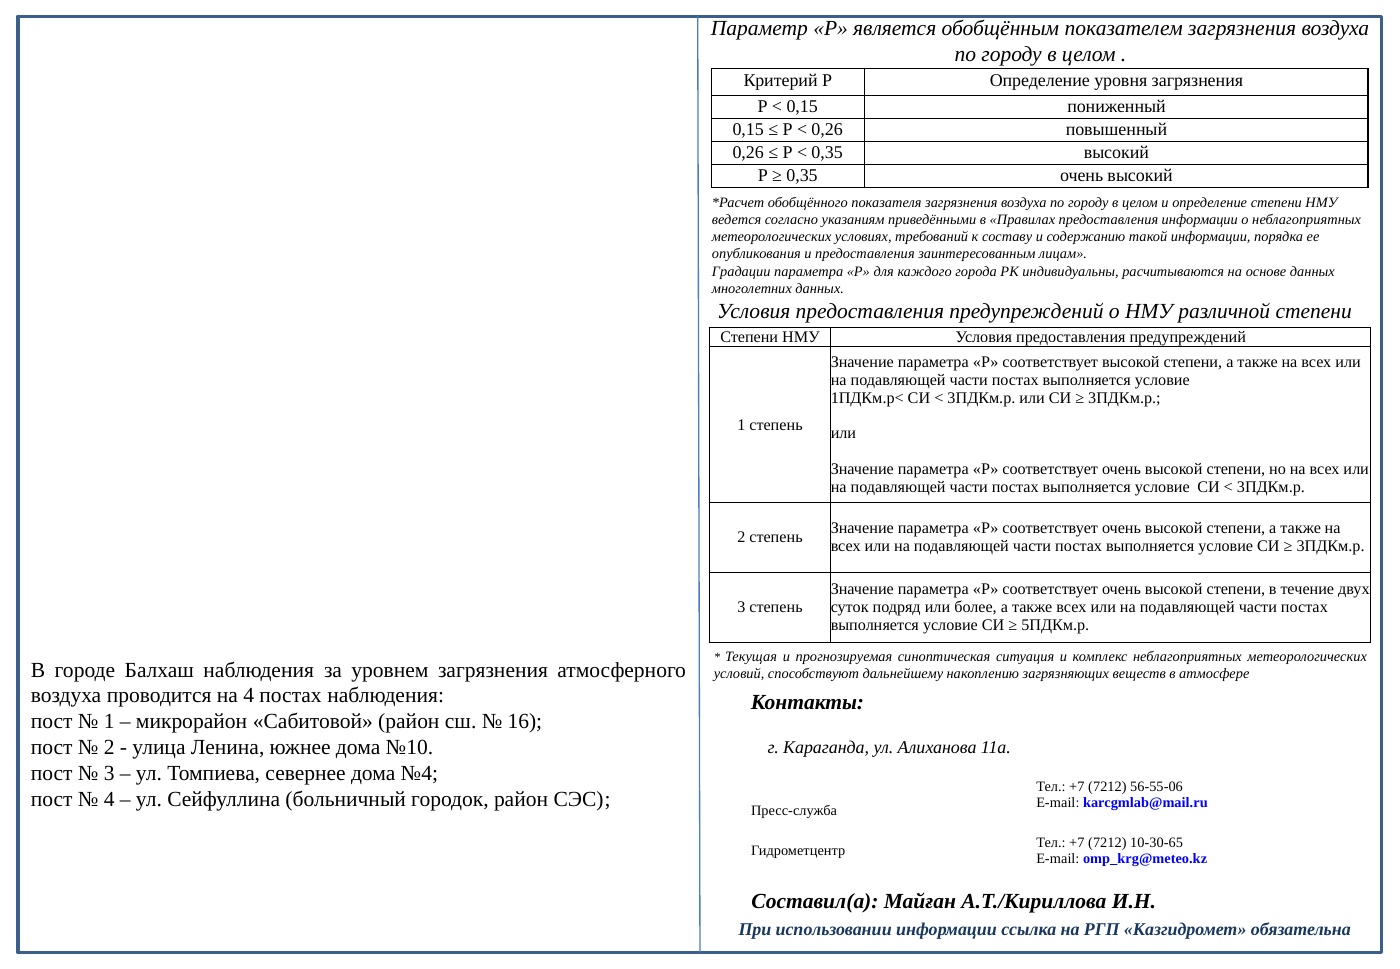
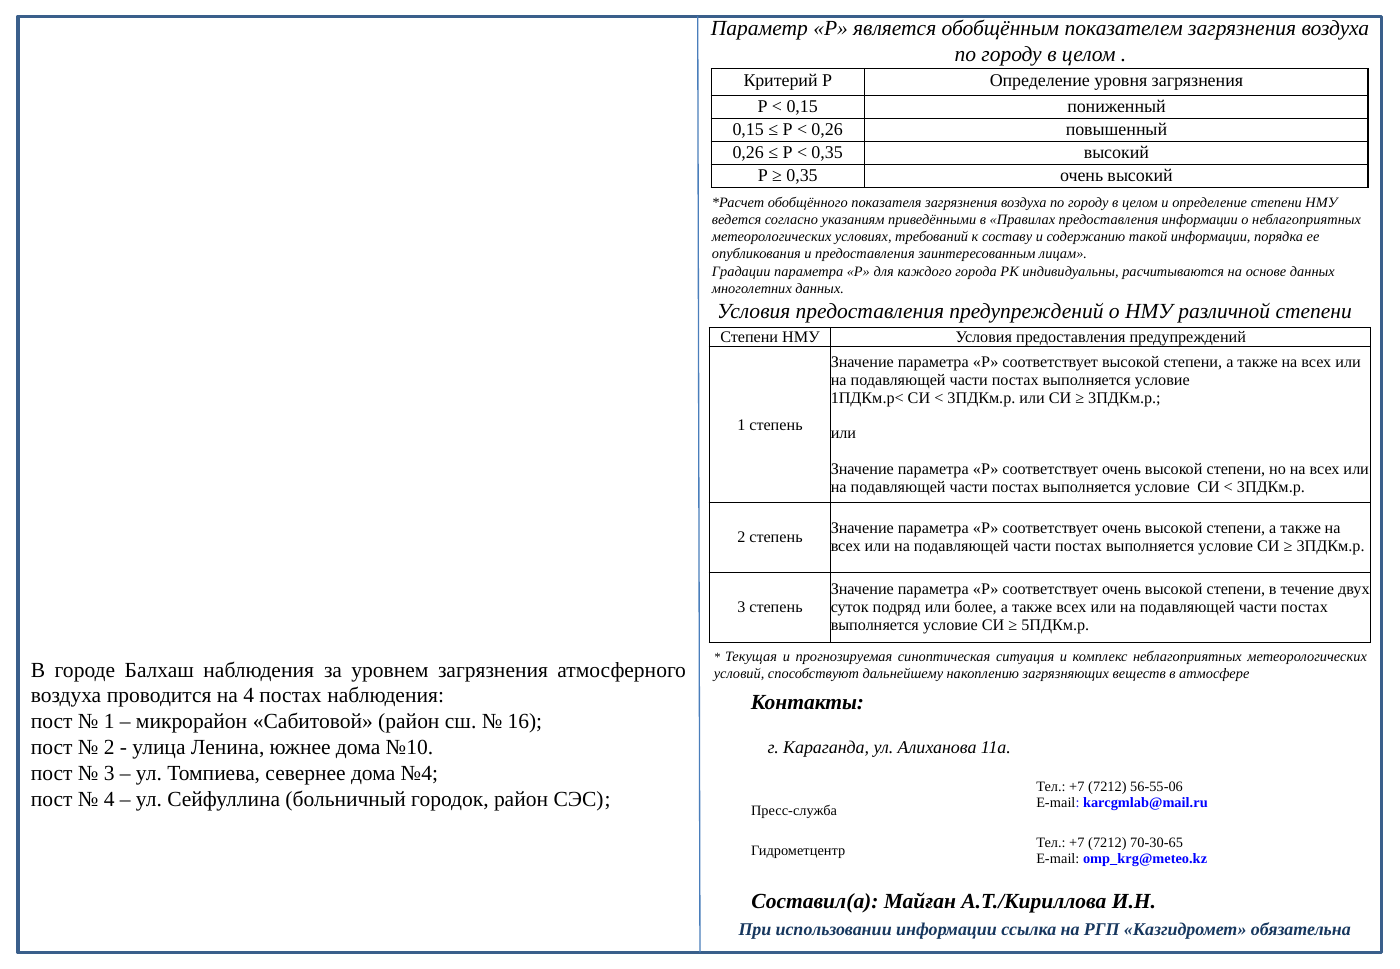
10-30-65: 10-30-65 -> 70-30-65
